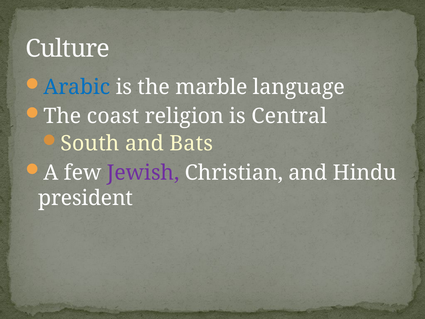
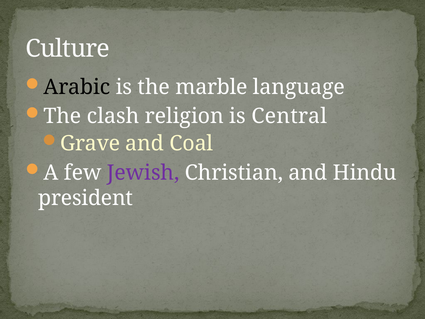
Arabic colour: blue -> black
coast: coast -> clash
South: South -> Grave
Bats: Bats -> Coal
